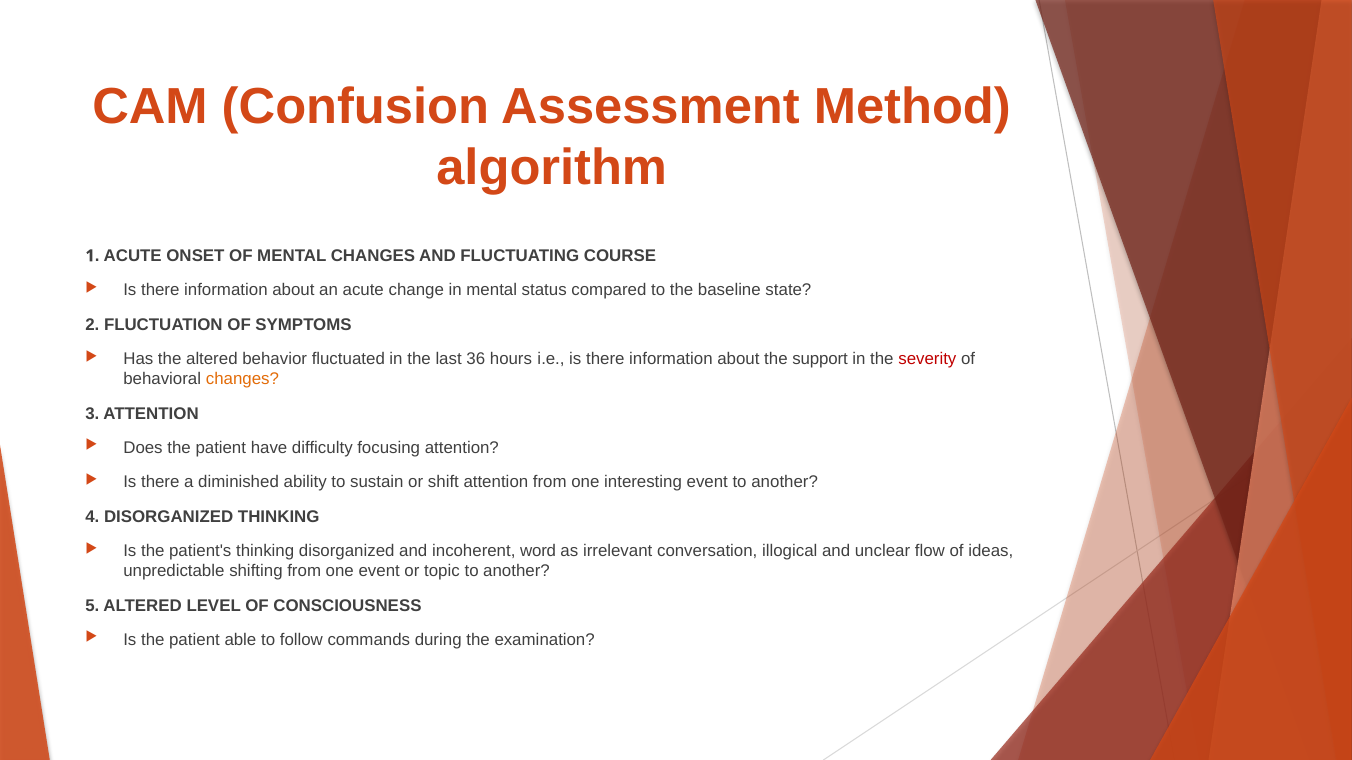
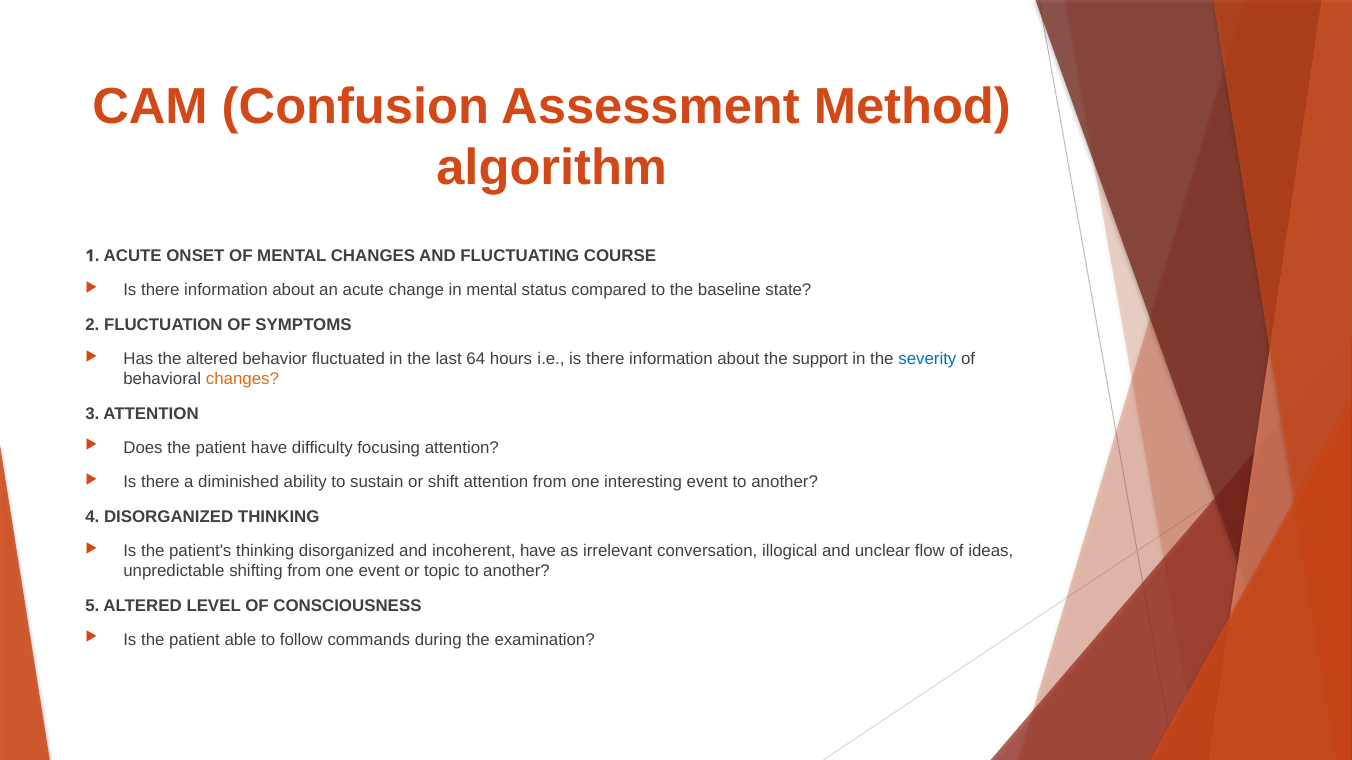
36: 36 -> 64
severity colour: red -> blue
incoherent word: word -> have
